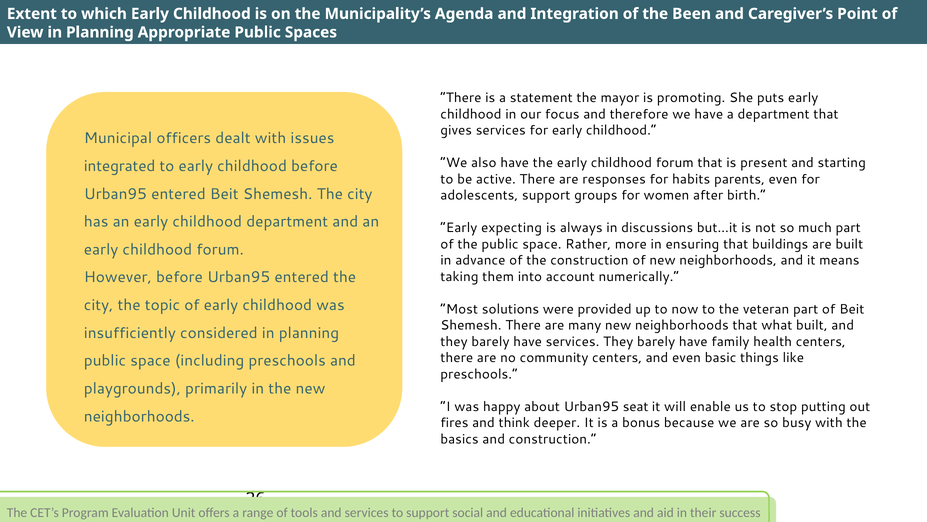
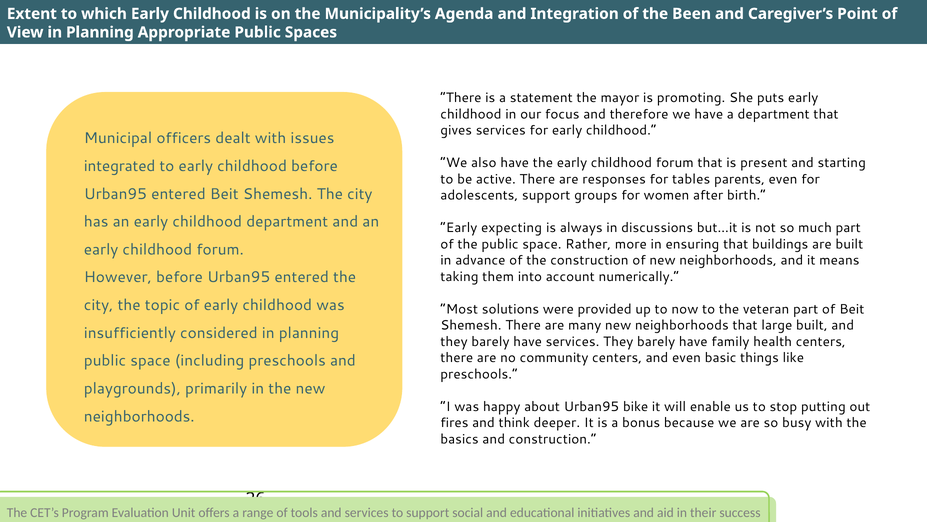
habits: habits -> tables
what: what -> large
seat: seat -> bike
